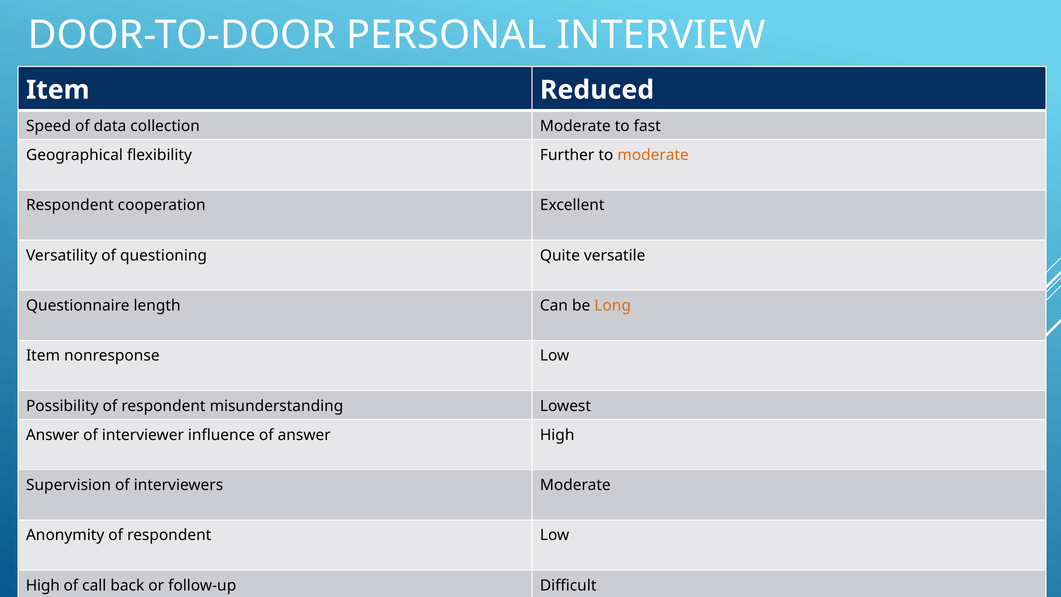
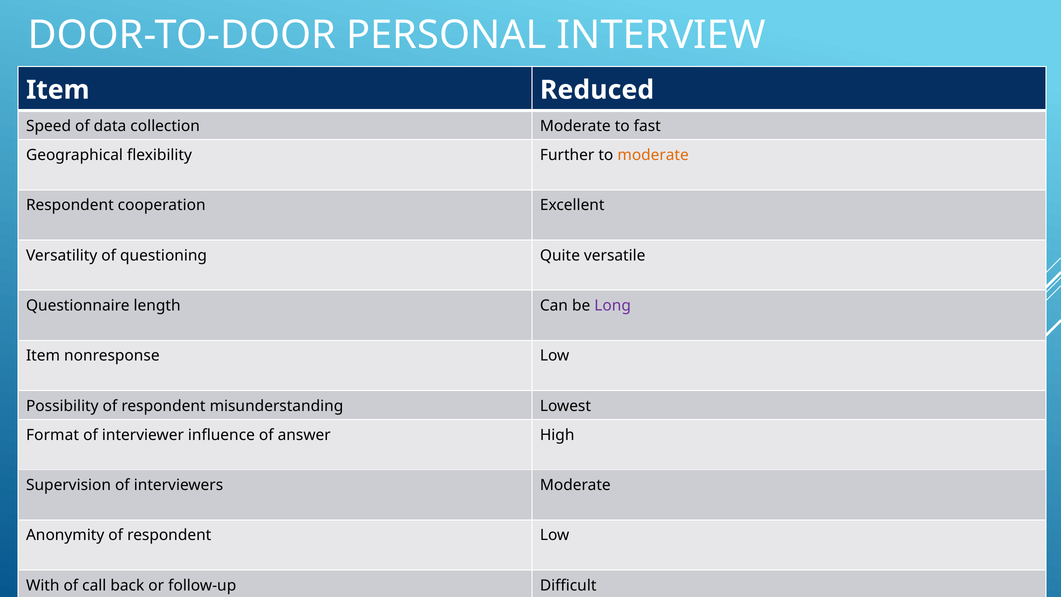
Long colour: orange -> purple
Answer at (53, 435): Answer -> Format
High at (43, 585): High -> With
